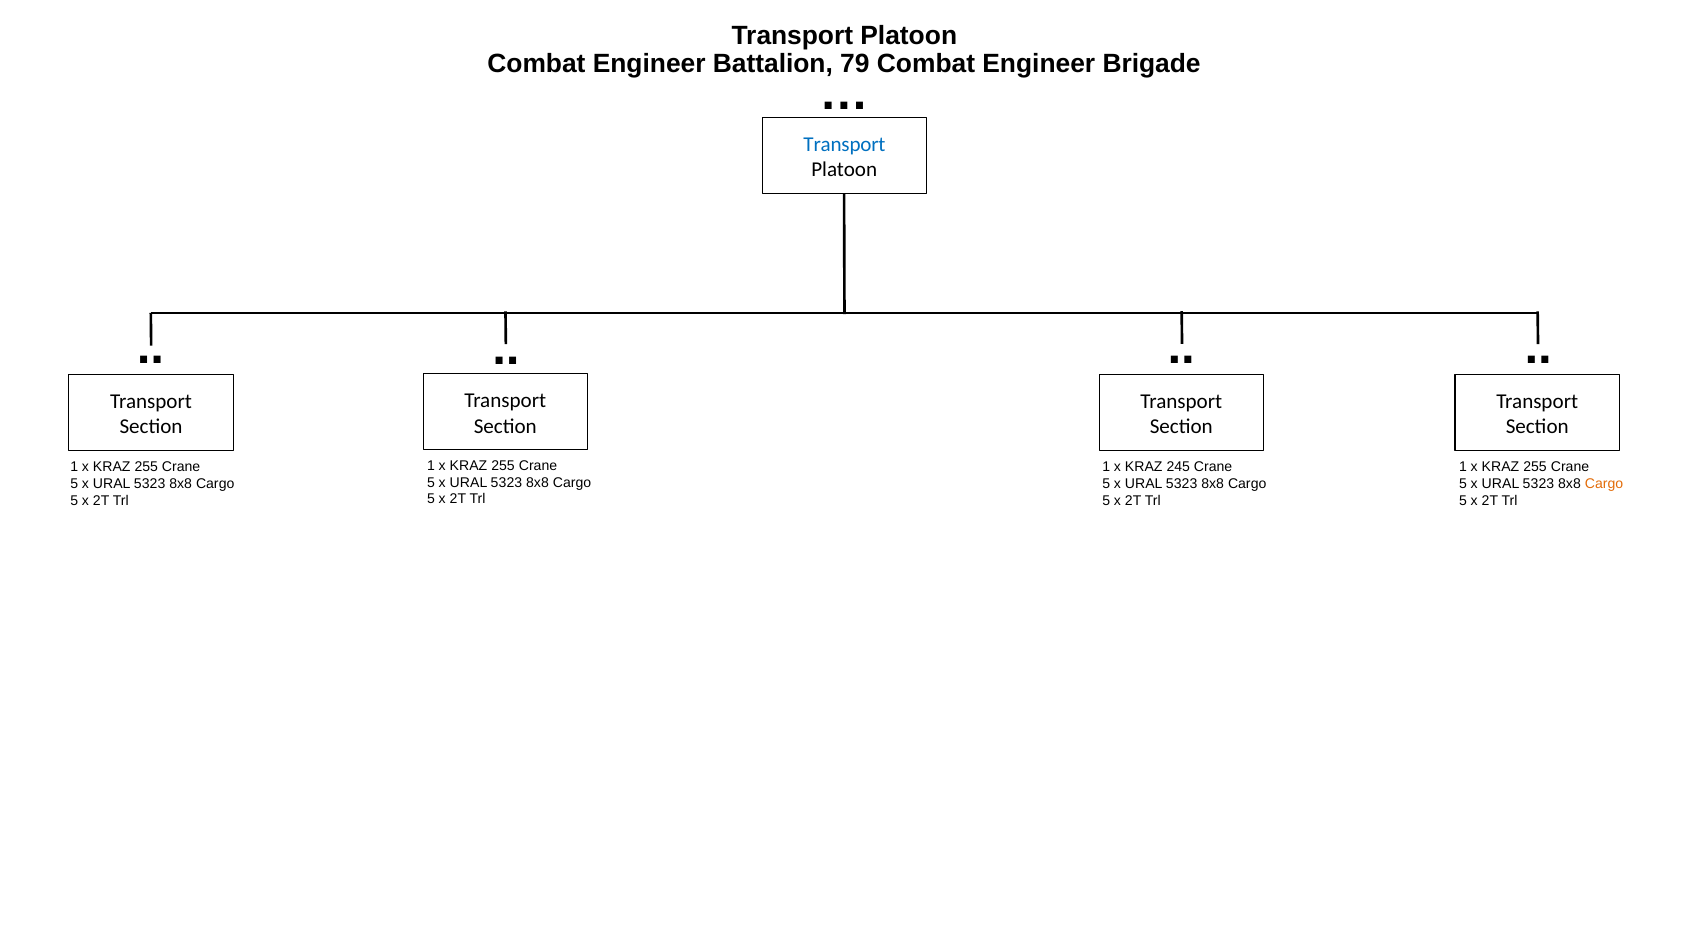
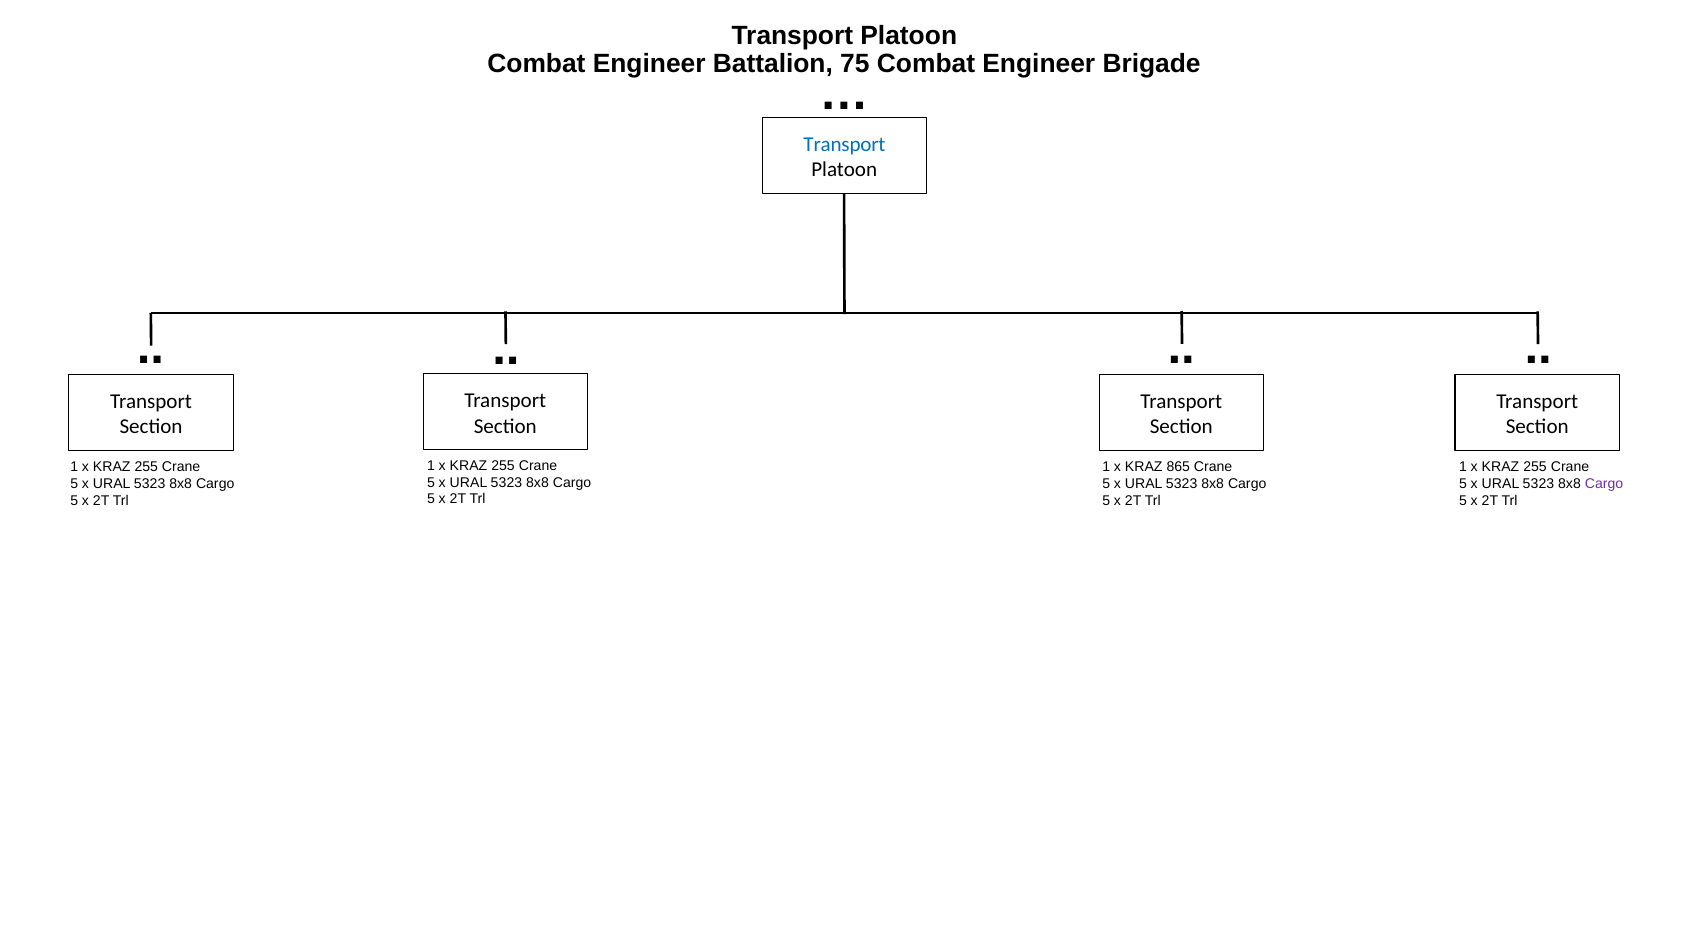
79: 79 -> 75
245: 245 -> 865
Cargo at (1604, 484) colour: orange -> purple
